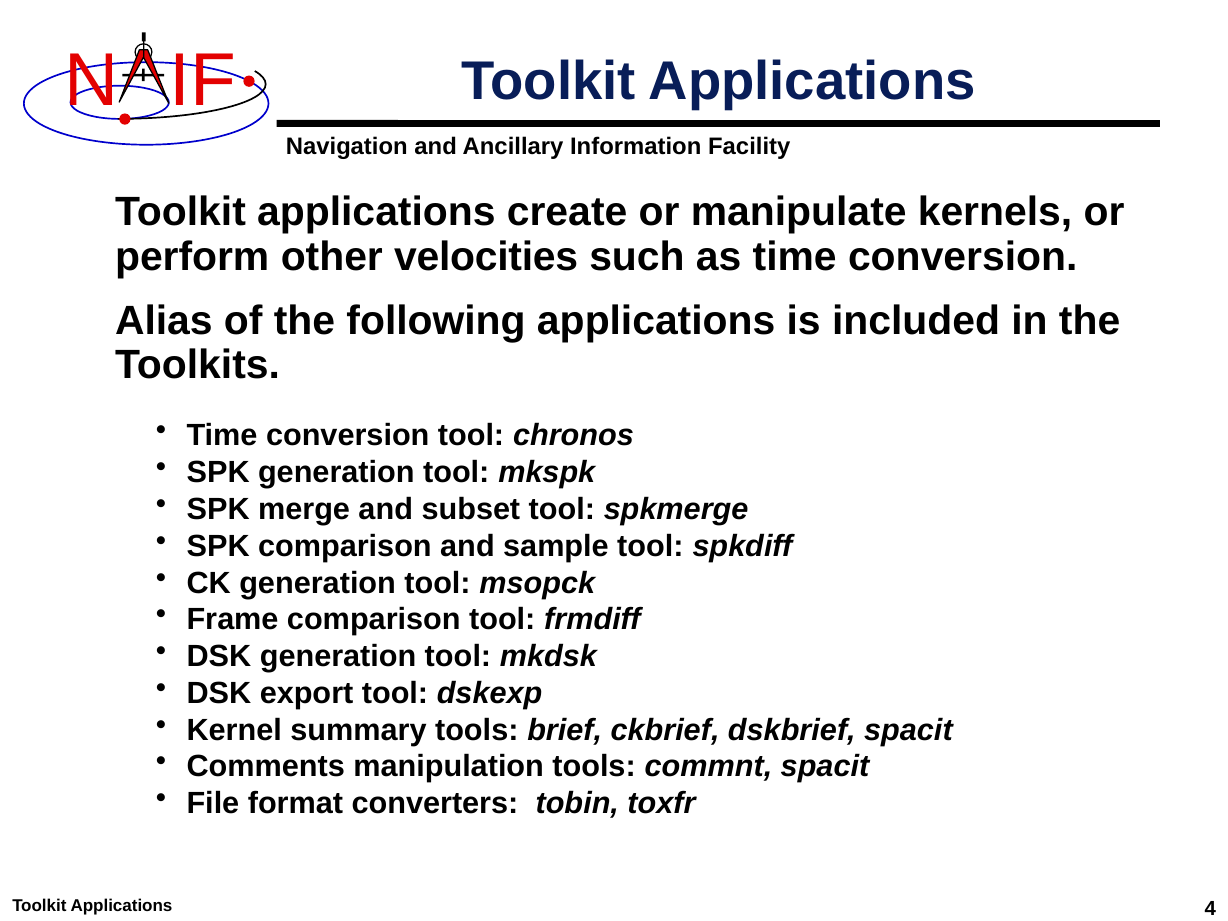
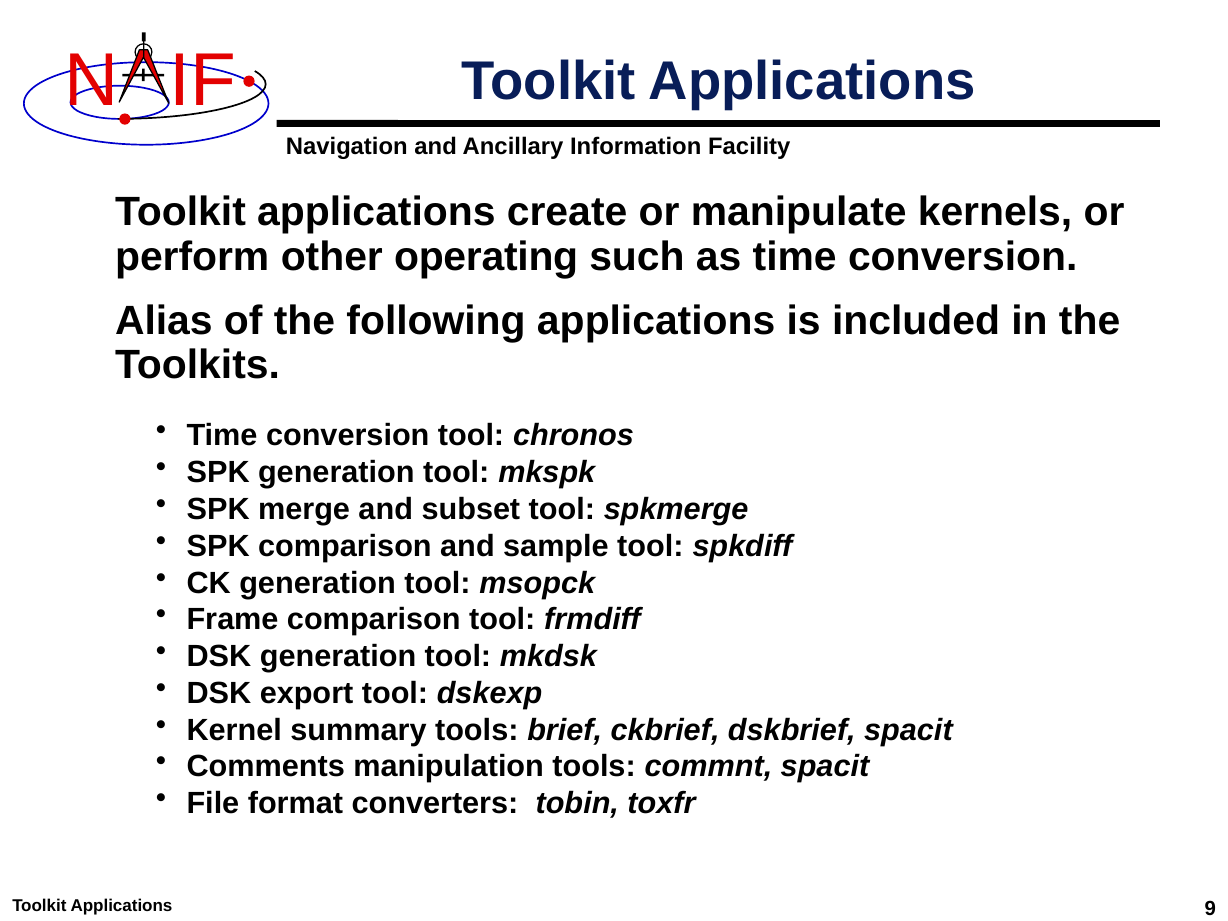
velocities: velocities -> operating
4: 4 -> 9
